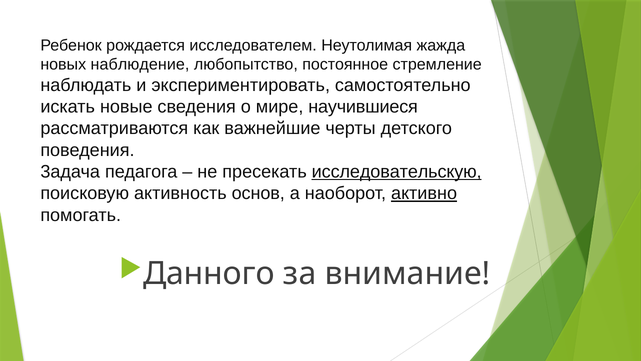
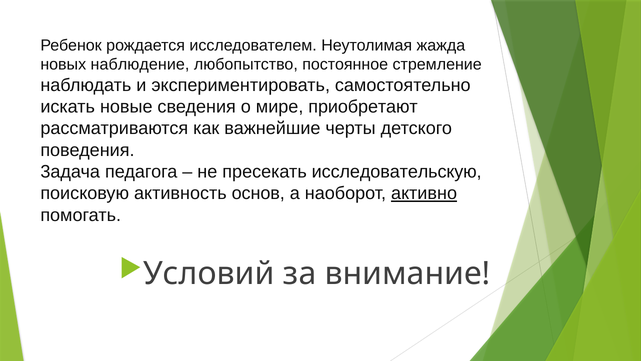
научившиеся: научившиеся -> приобретают
исследовательскую underline: present -> none
Данного: Данного -> Условий
